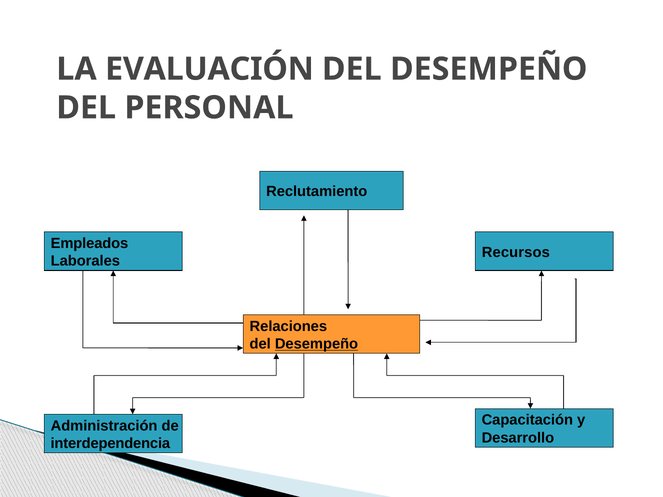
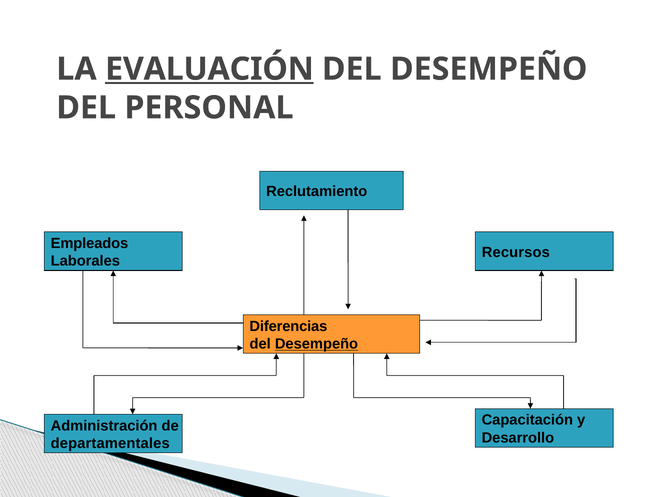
EVALUACIÓN underline: none -> present
Relaciones: Relaciones -> Diferencias
interdependencia: interdependencia -> departamentales
